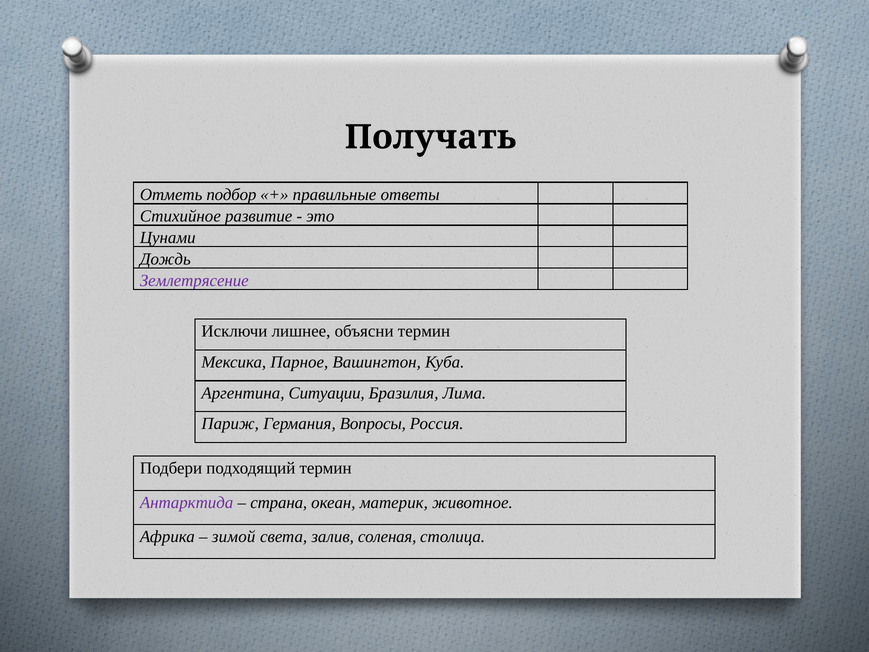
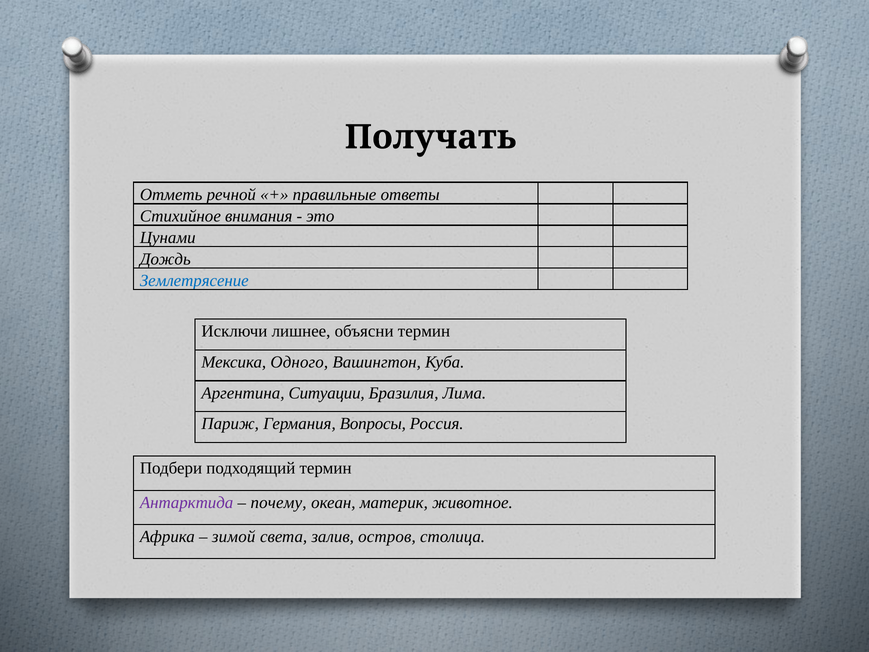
подбор: подбор -> речной
развитие: развитие -> внимания
Землетрясение colour: purple -> blue
Парное: Парное -> Одного
страна: страна -> почему
соленая: соленая -> остров
